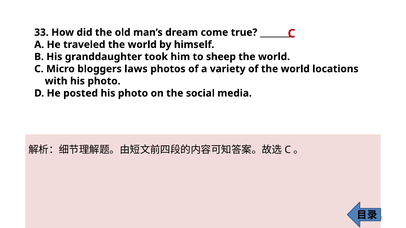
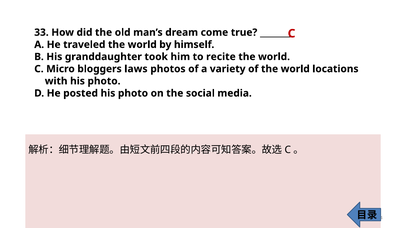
sheep: sheep -> recite
